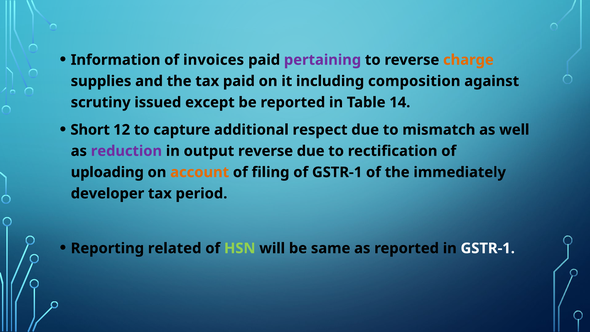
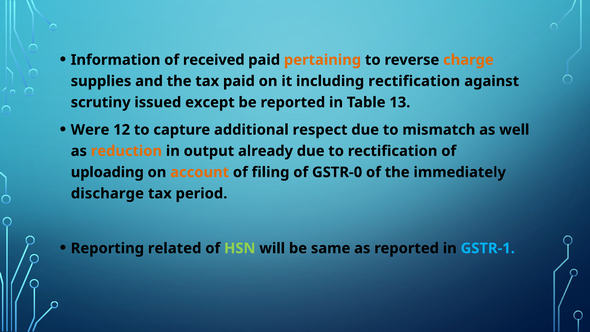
invoices: invoices -> received
pertaining colour: purple -> orange
including composition: composition -> rectification
14: 14 -> 13
Short: Short -> Were
reduction colour: purple -> orange
output reverse: reverse -> already
of GSTR-1: GSTR-1 -> GSTR-0
developer: developer -> discharge
GSTR-1 at (488, 248) colour: white -> light blue
